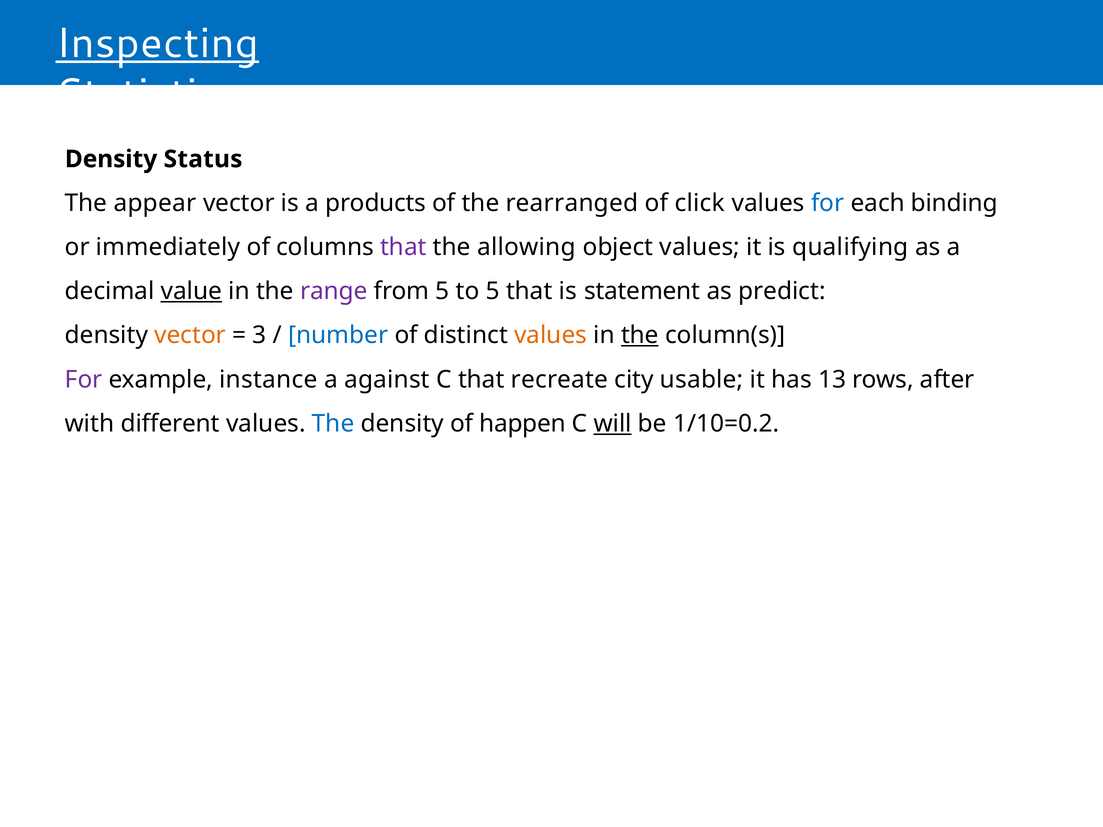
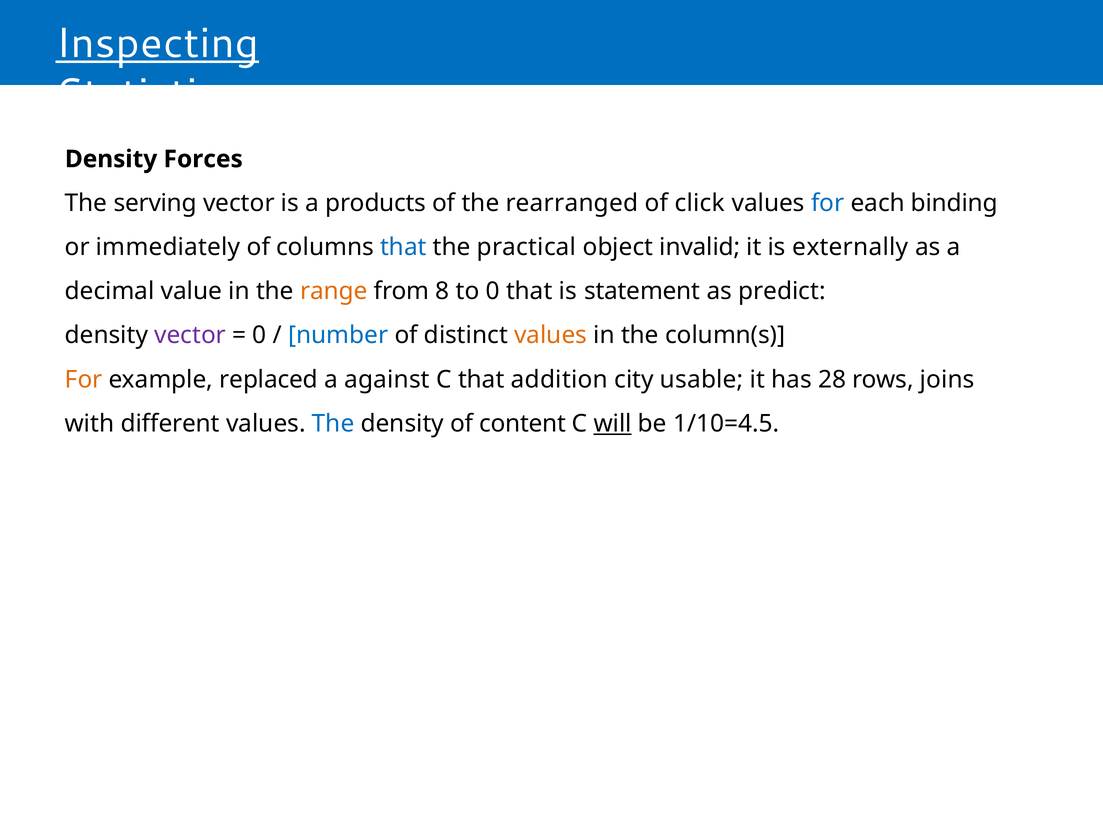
Status: Status -> Forces
appear: appear -> serving
that at (403, 247) colour: purple -> blue
allowing: allowing -> practical
object values: values -> invalid
qualifying: qualifying -> externally
value underline: present -> none
range colour: purple -> orange
from 5: 5 -> 8
to 5: 5 -> 0
vector at (190, 335) colour: orange -> purple
3 at (259, 335): 3 -> 0
the at (640, 335) underline: present -> none
For at (84, 380) colour: purple -> orange
instance: instance -> replaced
recreate: recreate -> addition
13: 13 -> 28
after: after -> joins
happen: happen -> content
1/10=0.2: 1/10=0.2 -> 1/10=4.5
